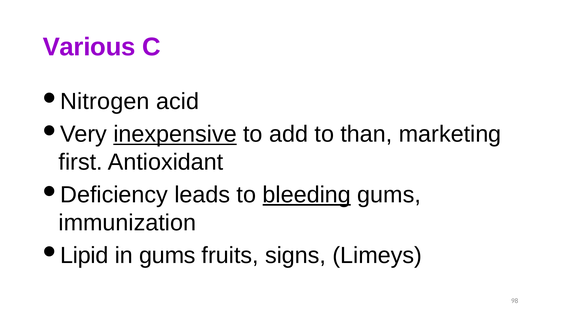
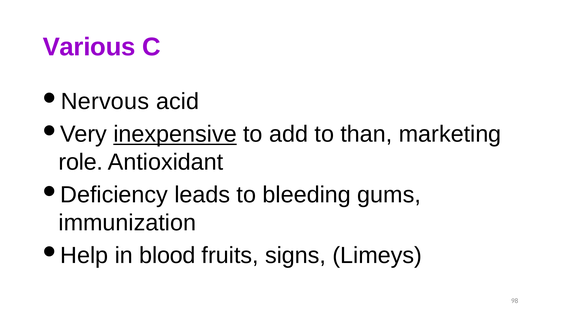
Nitrogen: Nitrogen -> Nervous
first: first -> role
bleeding underline: present -> none
Lipid: Lipid -> Help
in gums: gums -> blood
